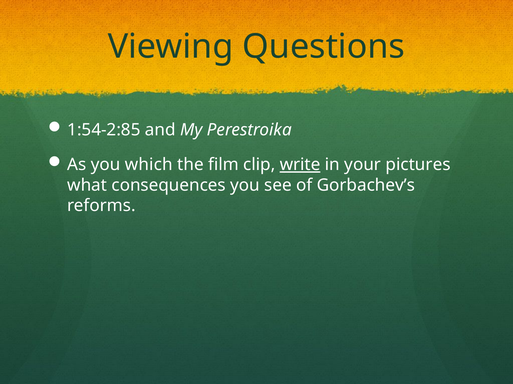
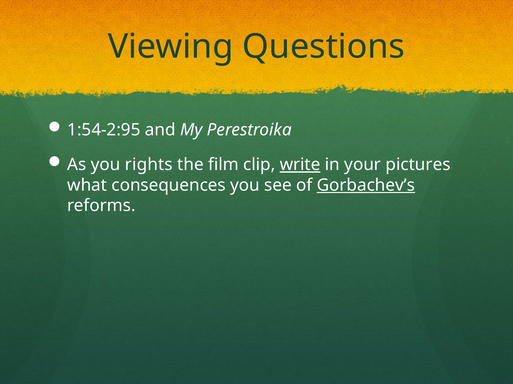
1:54-2:85: 1:54-2:85 -> 1:54-2:95
which: which -> rights
Gorbachev’s underline: none -> present
